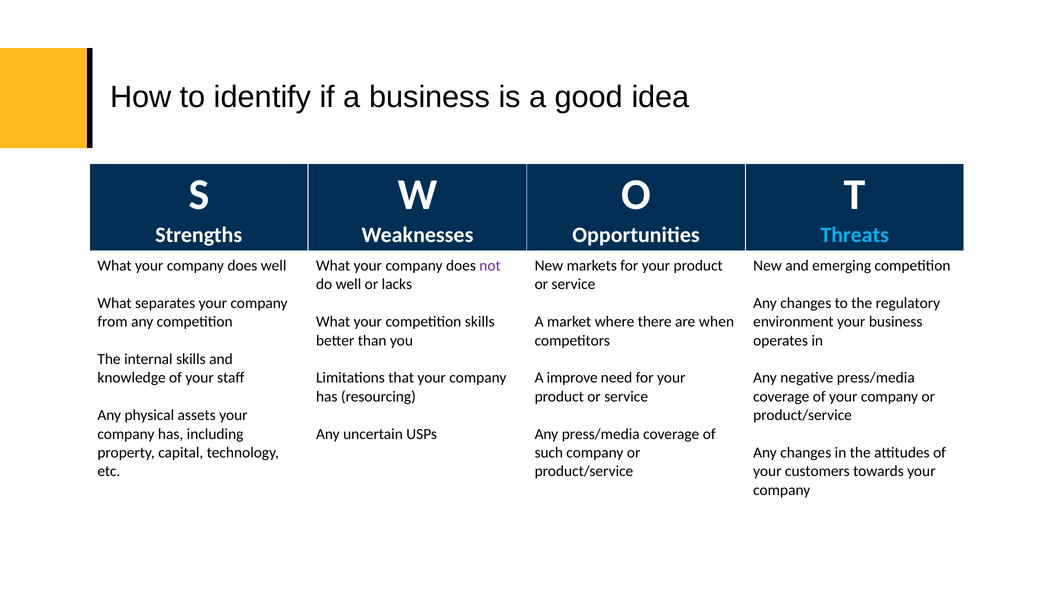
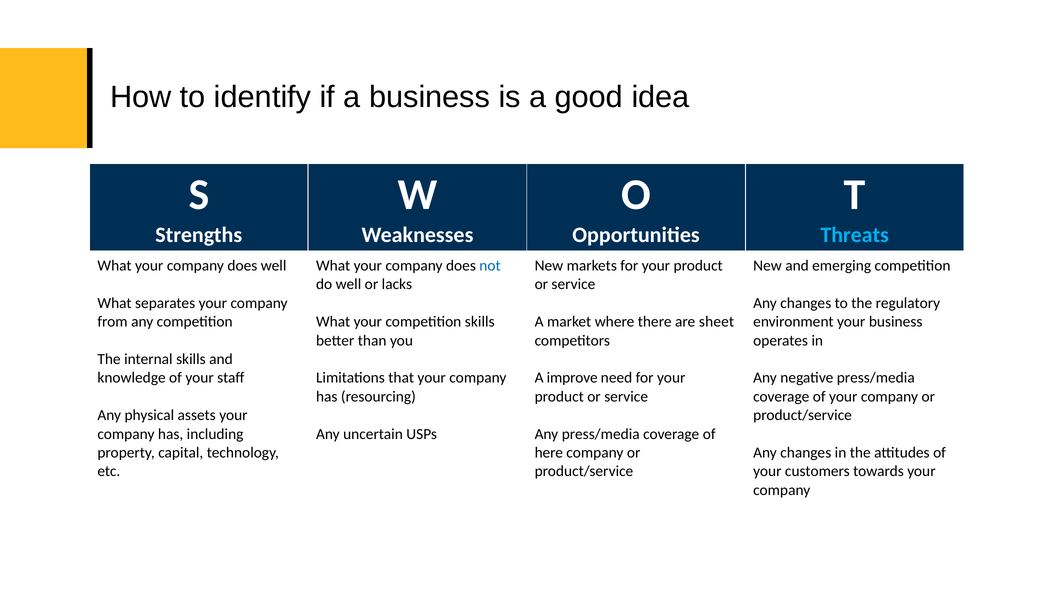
not colour: purple -> blue
are when: when -> sheet
such: such -> here
